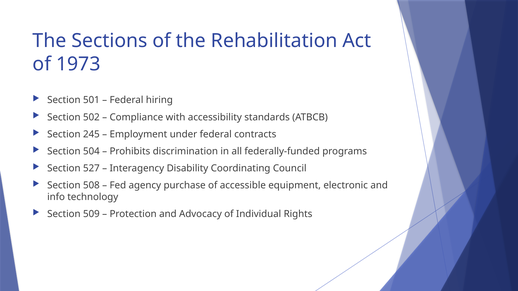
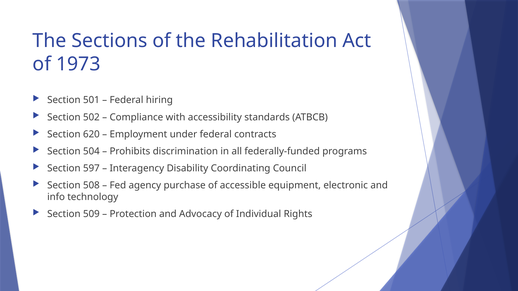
245: 245 -> 620
527: 527 -> 597
